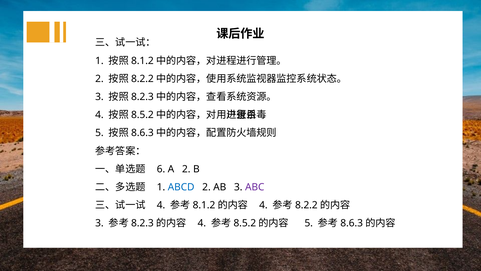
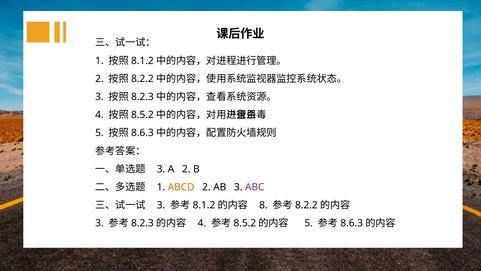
6 at (161, 169): 6 -> 3
ABCD colour: blue -> orange
4 at (161, 205): 4 -> 3
4 at (263, 205): 4 -> 8
